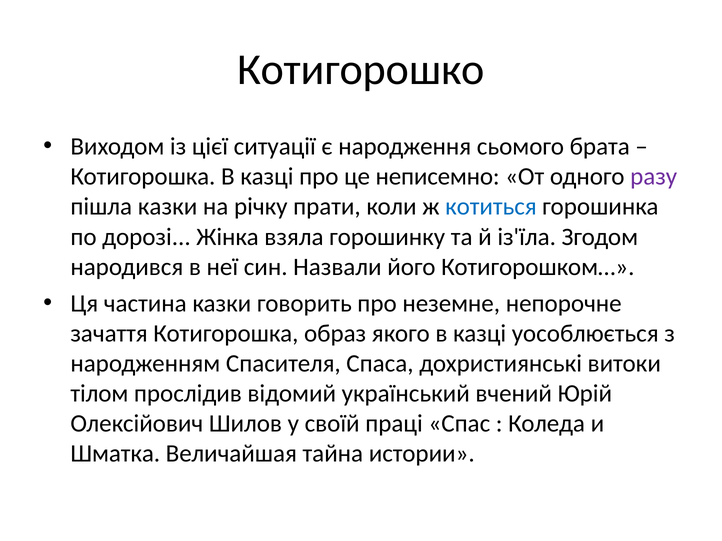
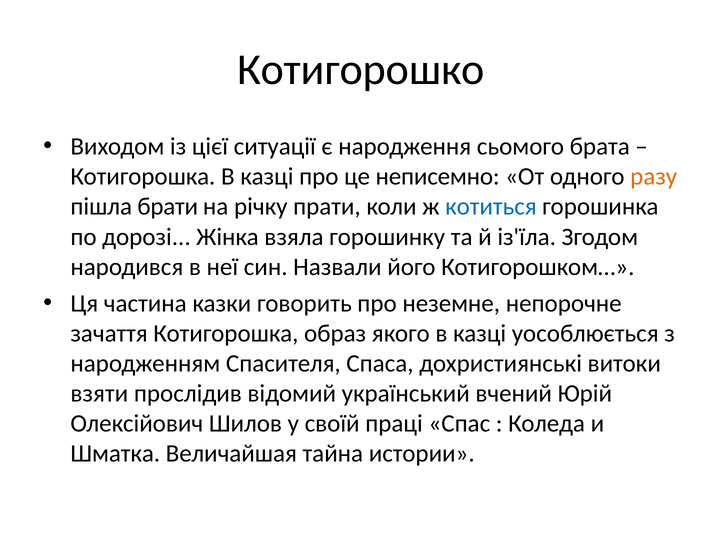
разу colour: purple -> orange
пішла казки: казки -> брати
тілом: тілом -> взяти
